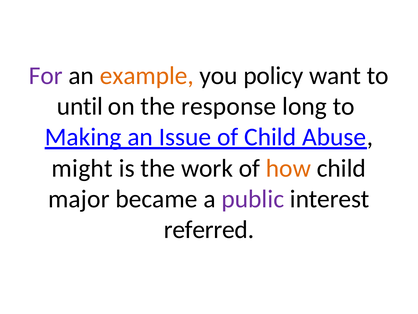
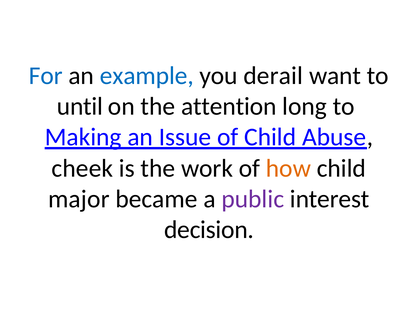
For colour: purple -> blue
example colour: orange -> blue
policy: policy -> derail
response: response -> attention
might: might -> cheek
referred: referred -> decision
